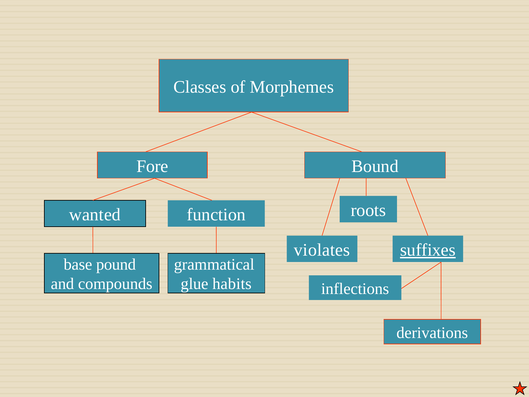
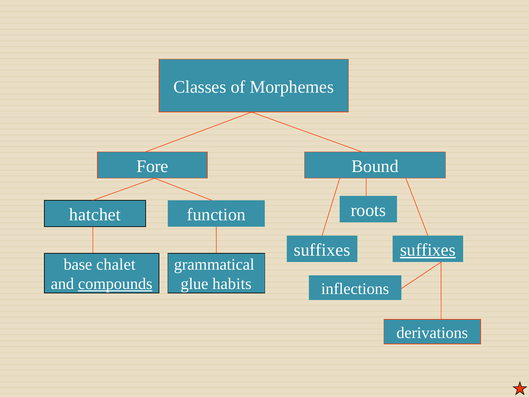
wanted: wanted -> hatchet
violates at (322, 250): violates -> suffixes
pound: pound -> chalet
compounds underline: none -> present
